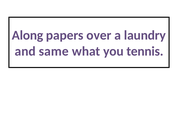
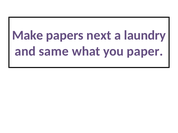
Along: Along -> Make
over: over -> next
tennis: tennis -> paper
